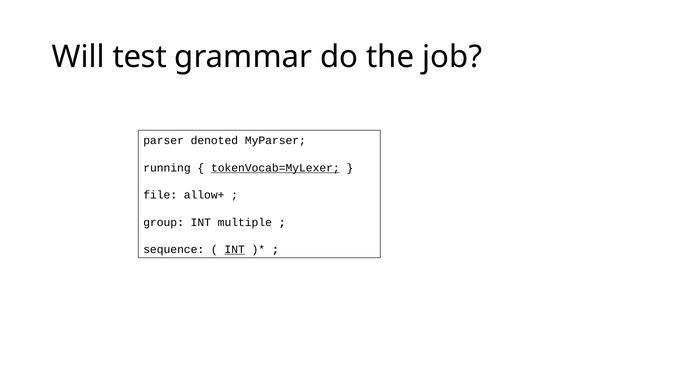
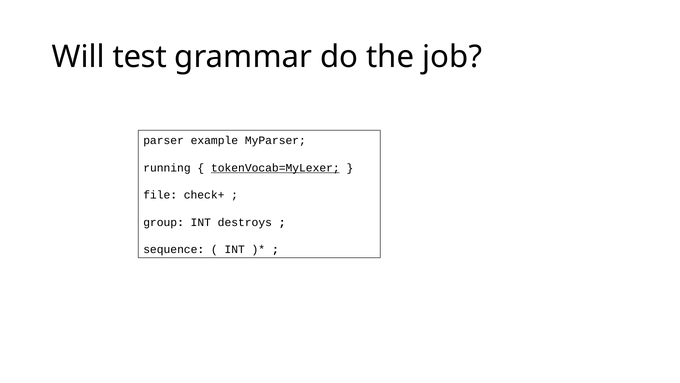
denoted: denoted -> example
allow+: allow+ -> check+
multiple: multiple -> destroys
INT at (235, 249) underline: present -> none
